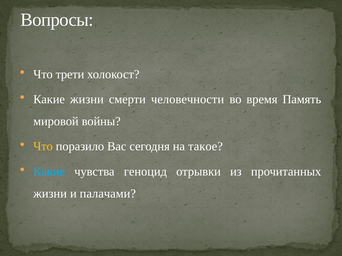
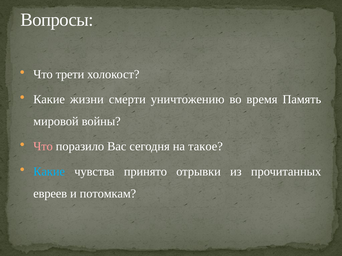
человечности: человечности -> уничтожению
Что at (43, 147) colour: yellow -> pink
геноцид: геноцид -> принято
жизни at (50, 194): жизни -> евреев
палачами: палачами -> потомкам
